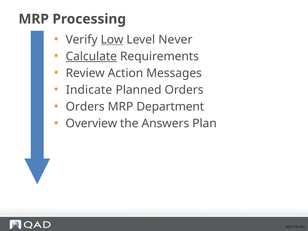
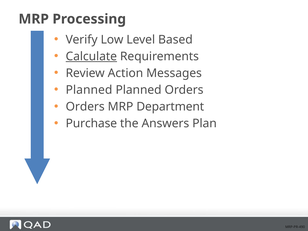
Low underline: present -> none
Never: Never -> Based
Indicate at (89, 90): Indicate -> Planned
Overview: Overview -> Purchase
